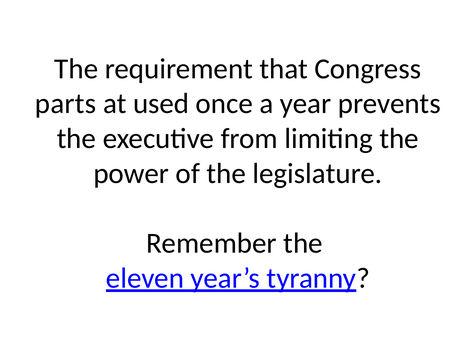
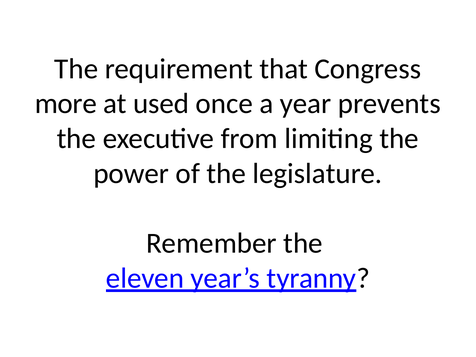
parts: parts -> more
